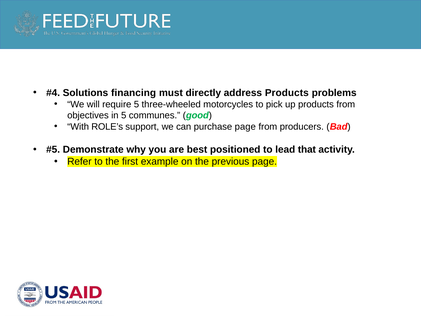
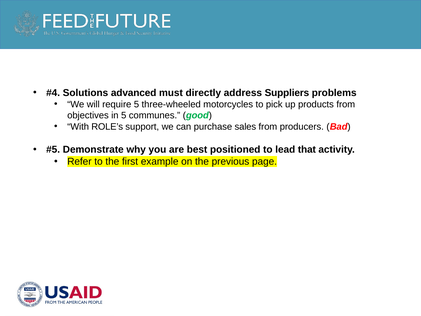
financing: financing -> advanced
address Products: Products -> Suppliers
purchase page: page -> sales
